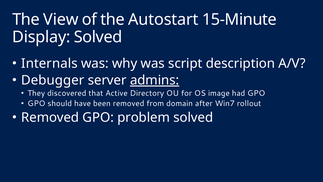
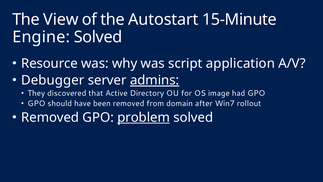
Display: Display -> Engine
Internals: Internals -> Resource
description: description -> application
problem underline: none -> present
